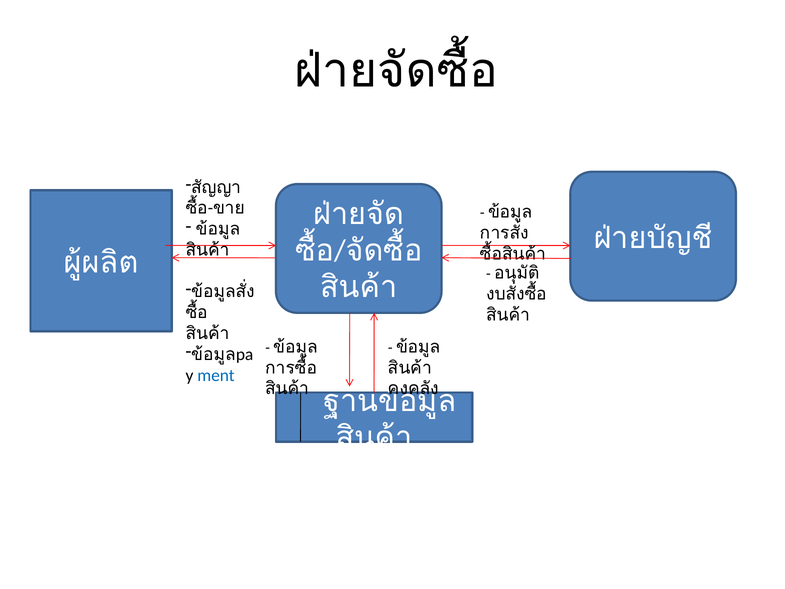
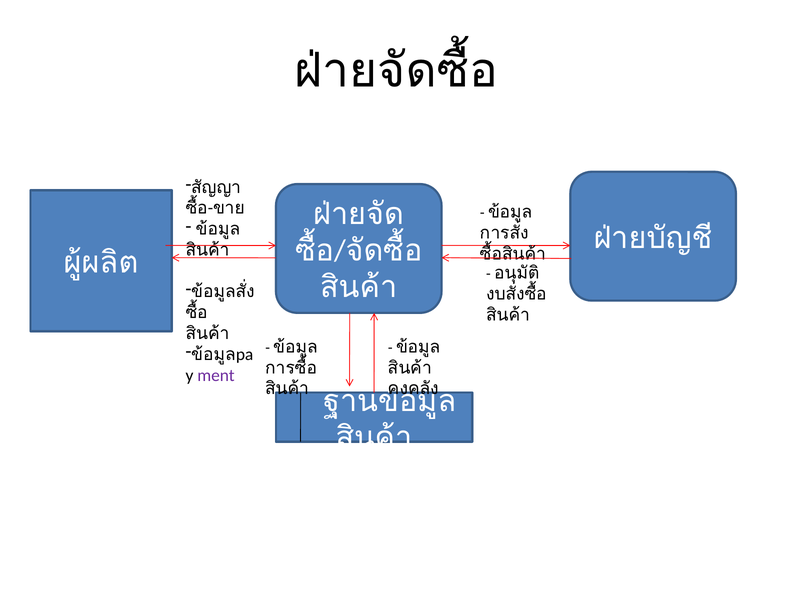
ment colour: blue -> purple
